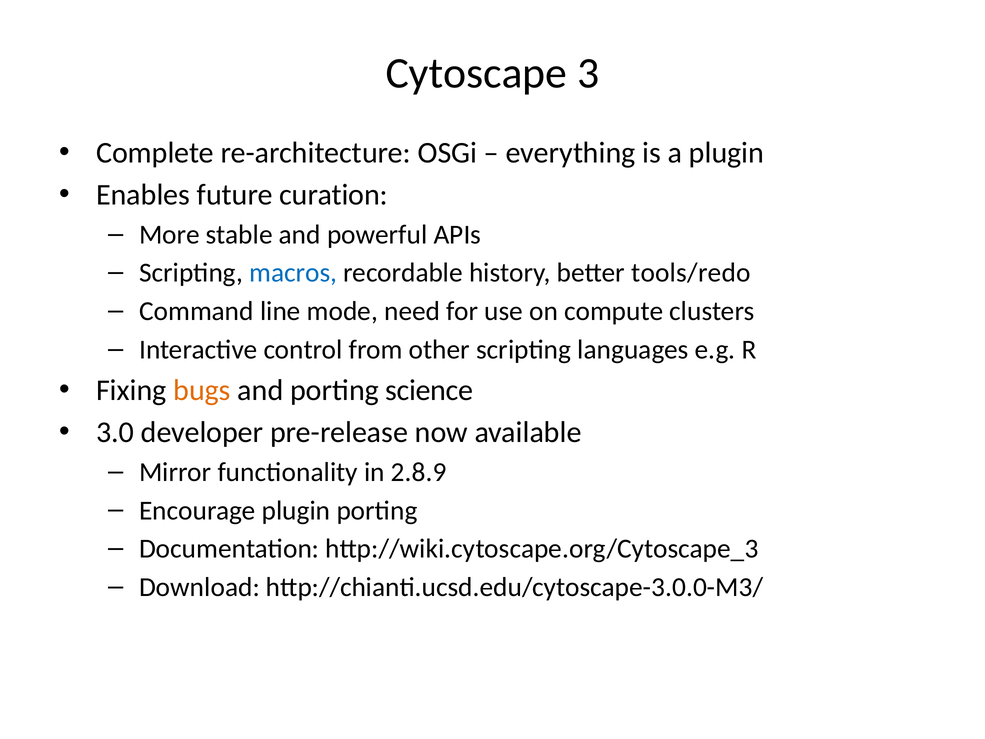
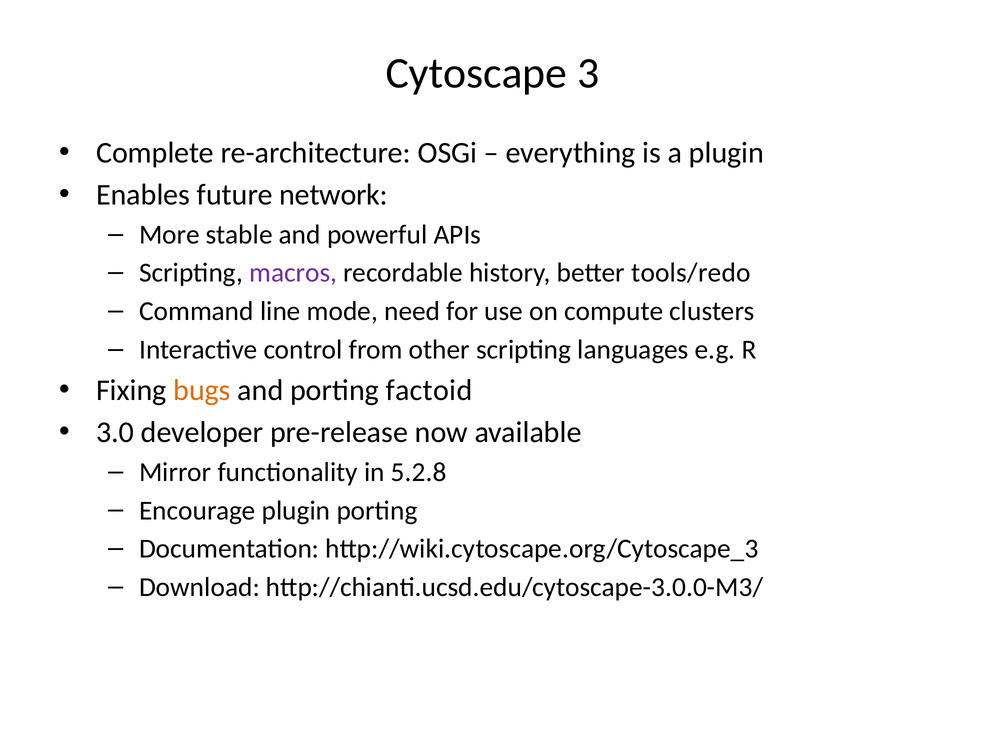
curation: curation -> network
macros colour: blue -> purple
science: science -> factoid
2.8.9: 2.8.9 -> 5.2.8
